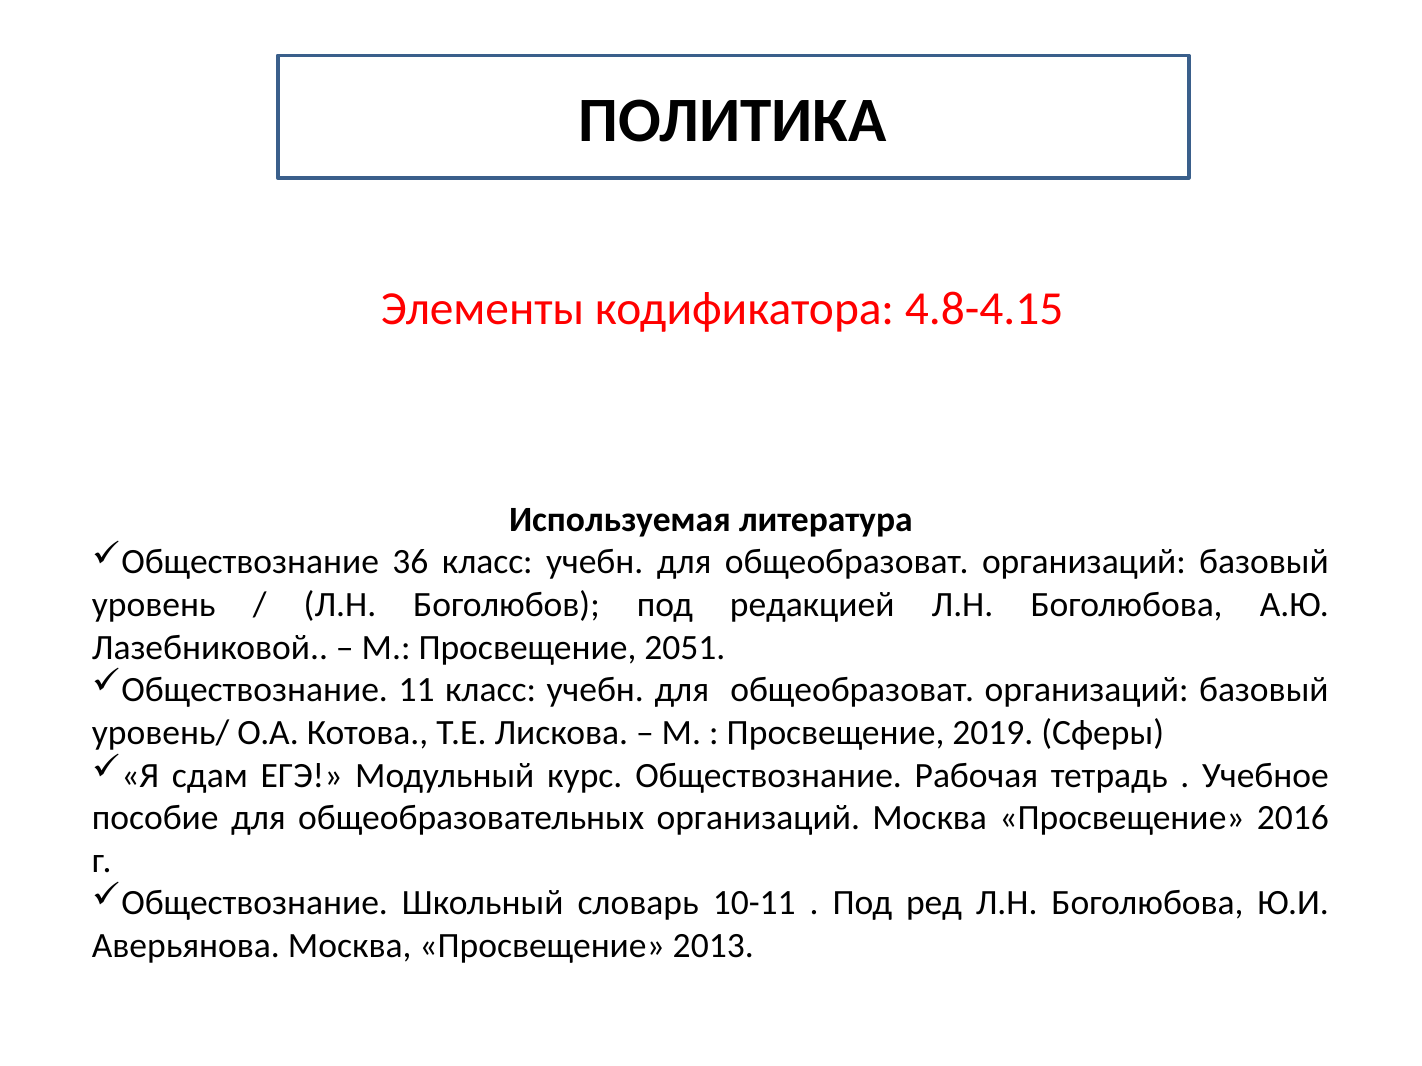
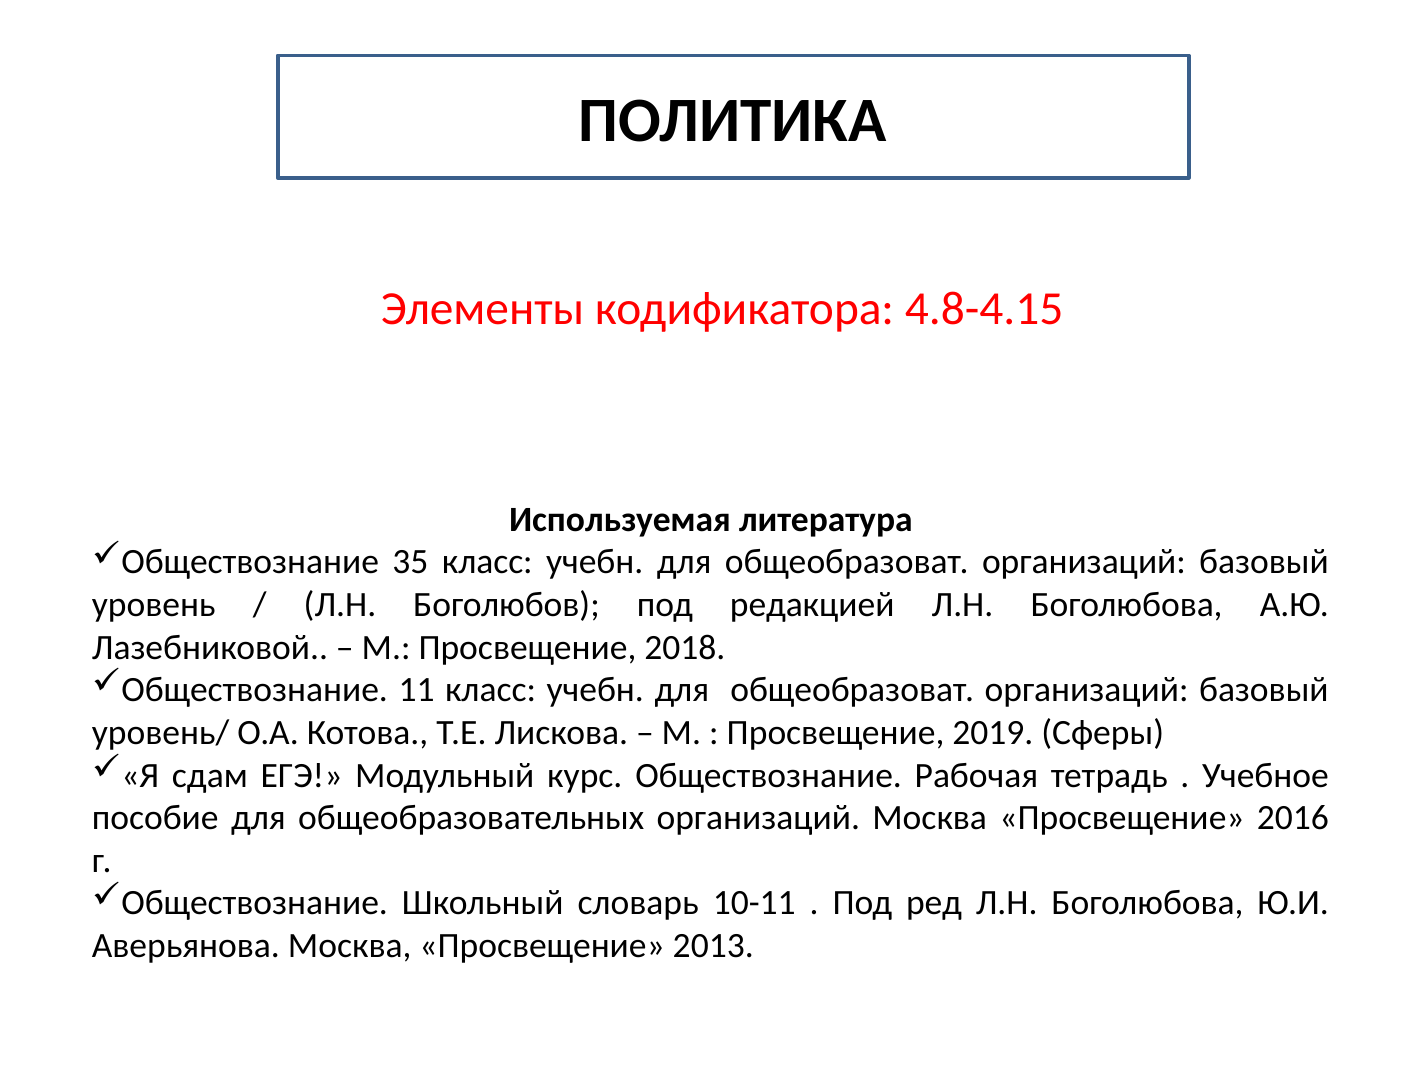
36: 36 -> 35
2051: 2051 -> 2018
